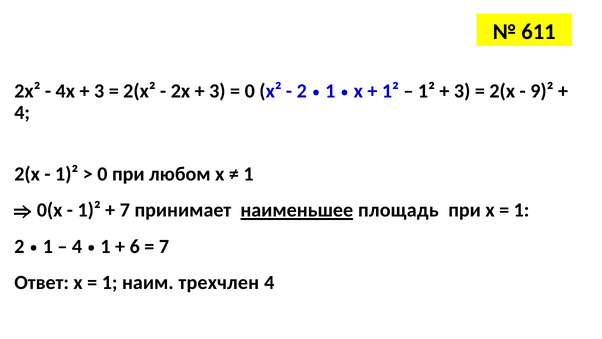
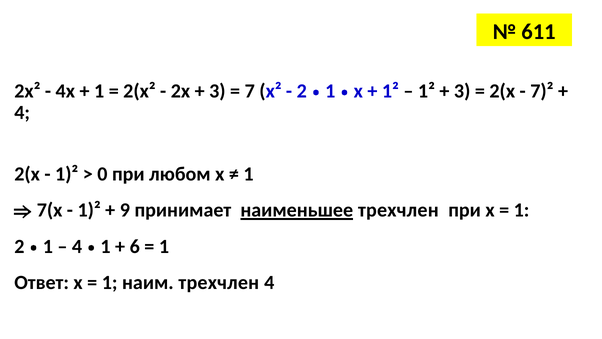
3 at (99, 91): 3 -> 1
0 at (250, 91): 0 -> 7
9)²: 9)² -> 7)²
0(х: 0(х -> 7(х
7 at (125, 210): 7 -> 9
наименьшее площадь: площадь -> трехчлен
7 at (164, 246): 7 -> 1
